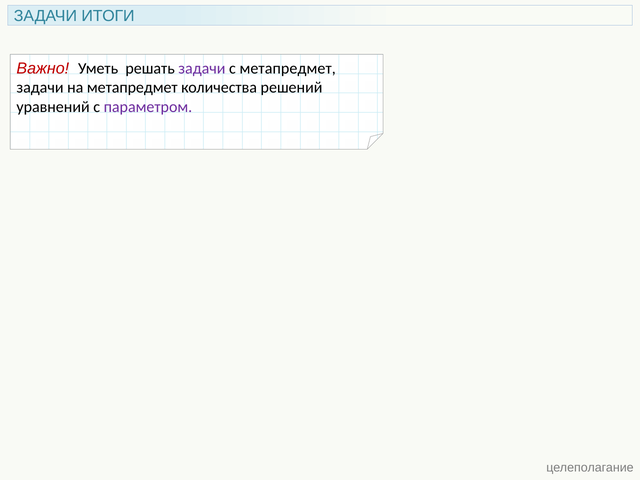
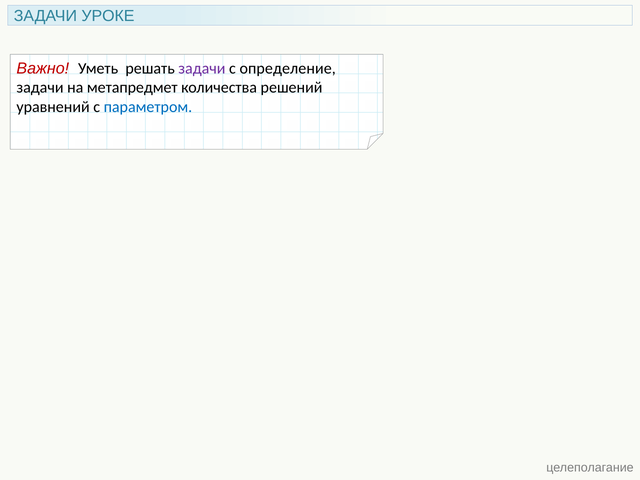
ИТОГИ: ИТОГИ -> УРОКЕ
с метапредмет: метапредмет -> определение
параметром colour: purple -> blue
